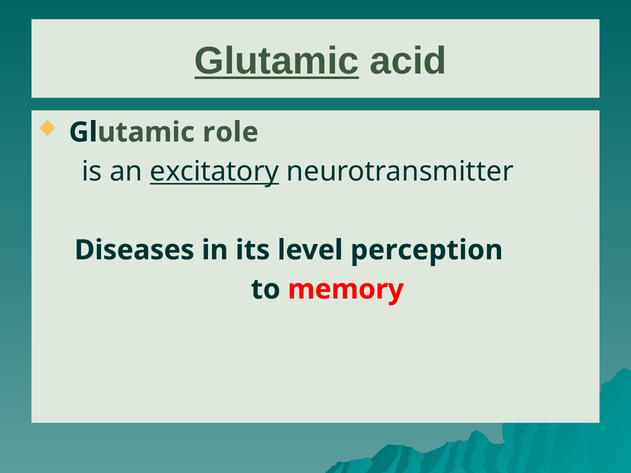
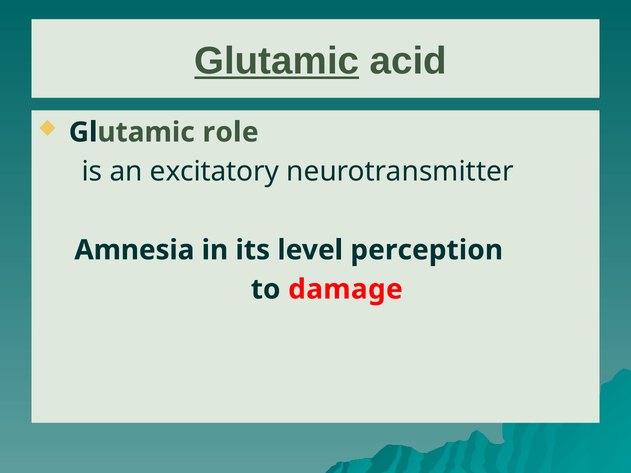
excitatory underline: present -> none
Diseases: Diseases -> Amnesia
memory: memory -> damage
